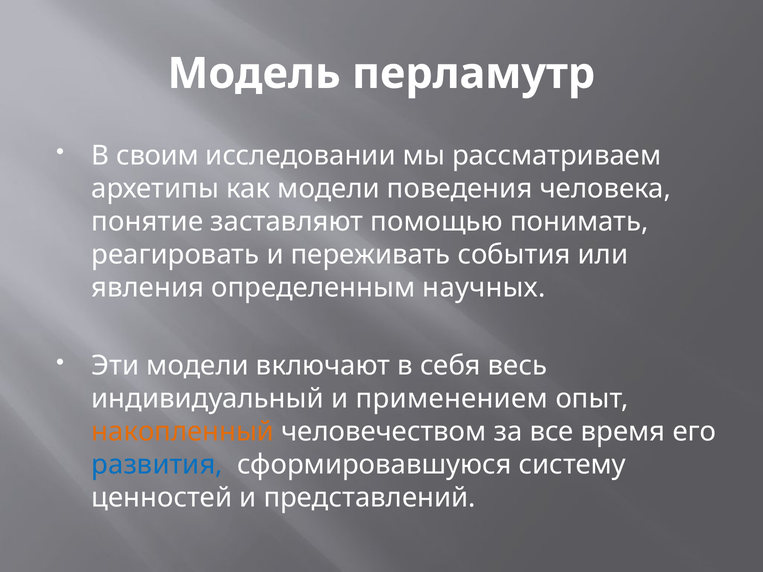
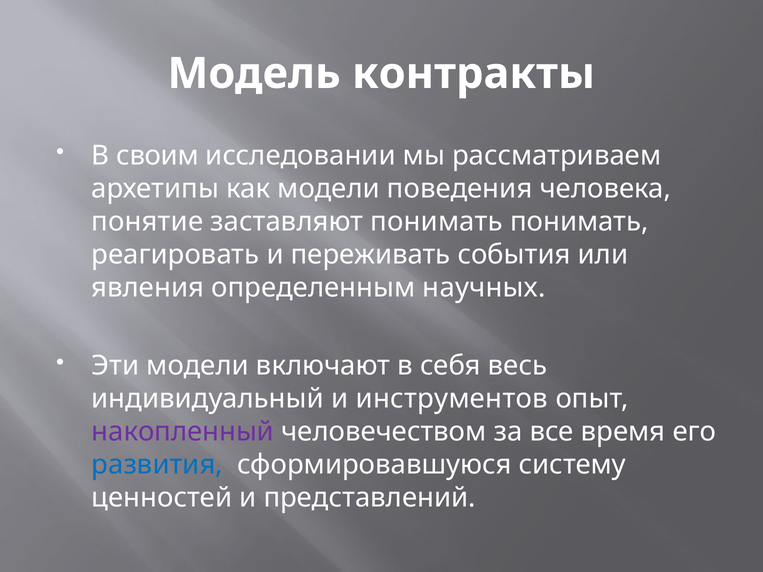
перламутр: перламутр -> контракты
заставляют помощью: помощью -> понимать
применением: применением -> инструментов
накопленный colour: orange -> purple
